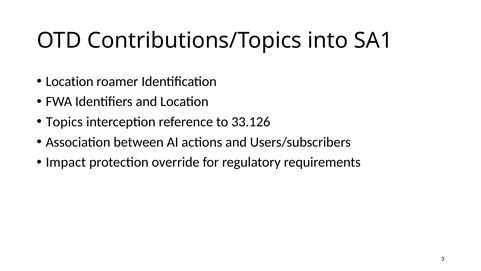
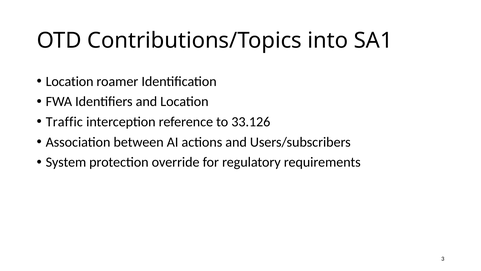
Topics: Topics -> Traffic
Impact: Impact -> System
